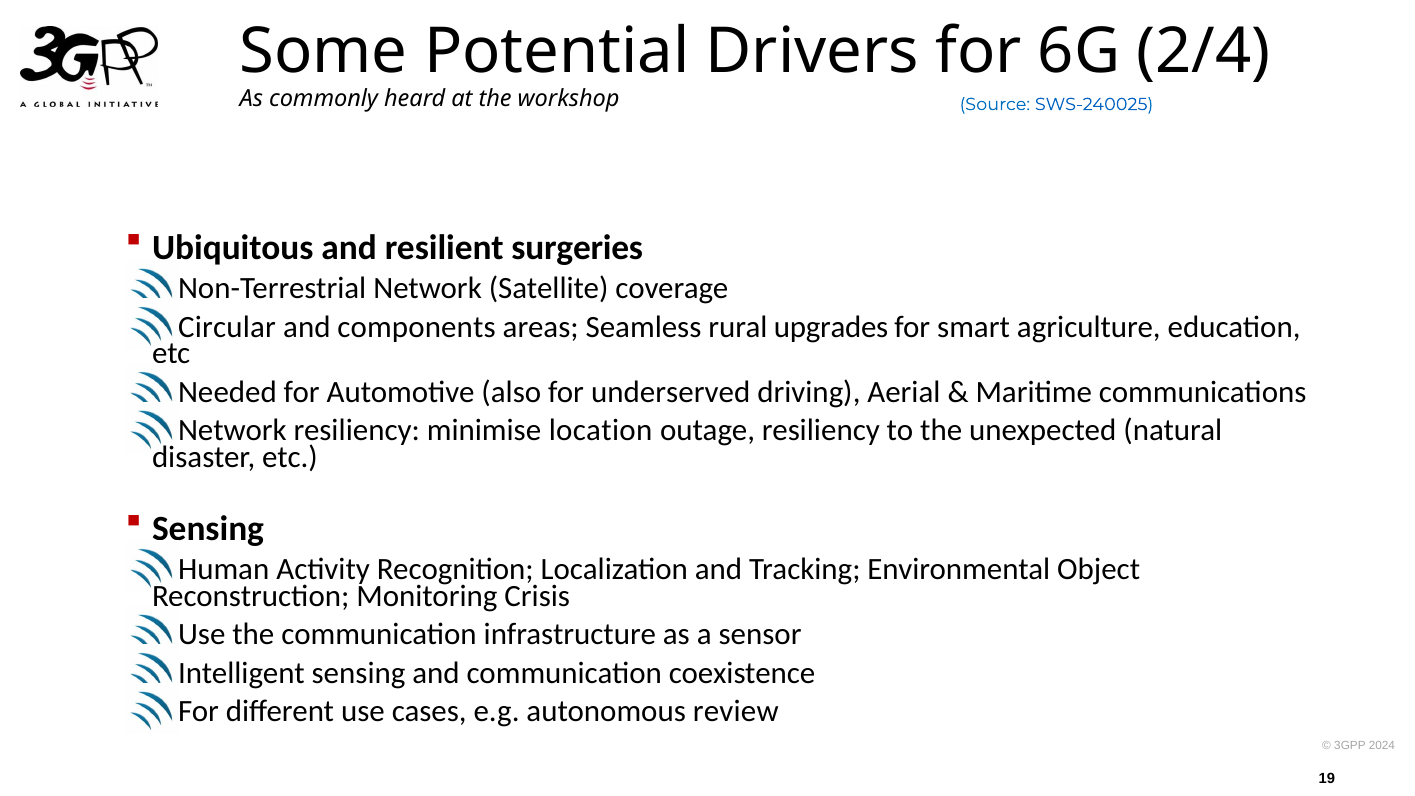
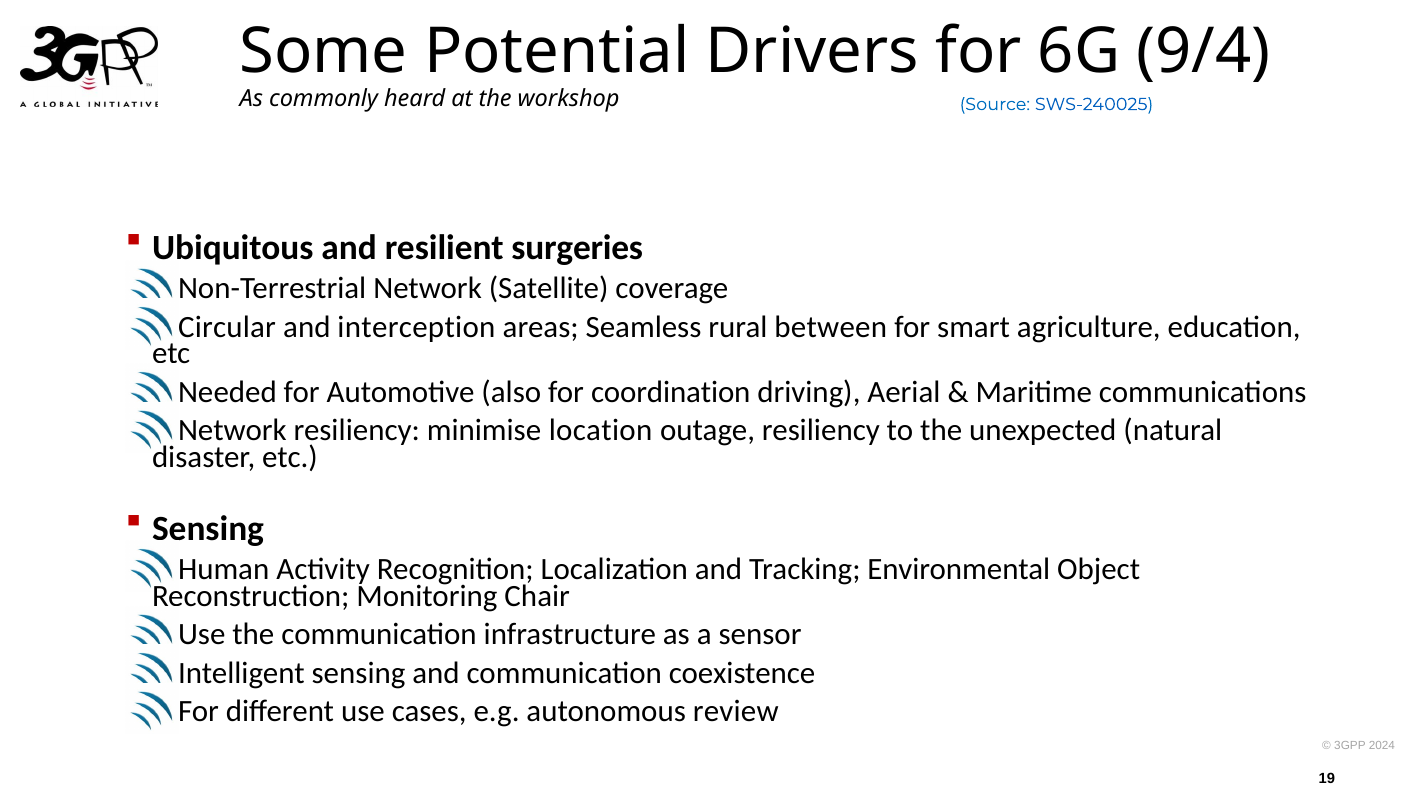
2/4: 2/4 -> 9/4
components: components -> interception
upgrades: upgrades -> between
underserved: underserved -> coordination
Crisis: Crisis -> Chair
